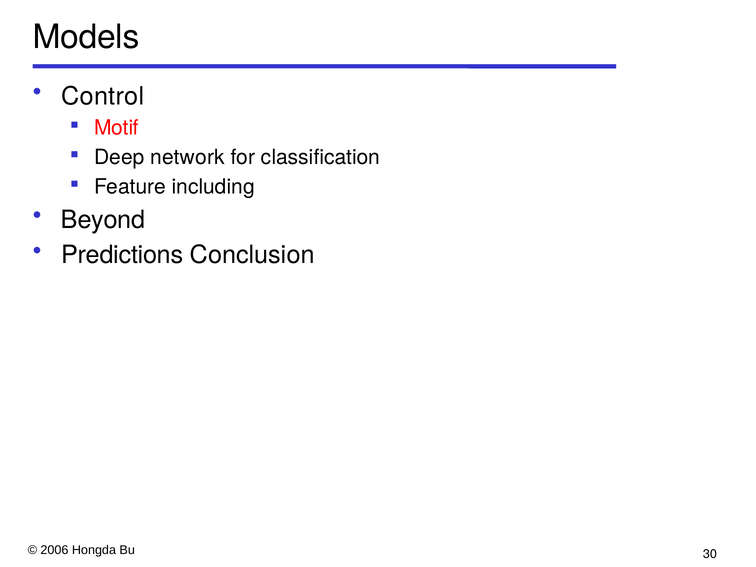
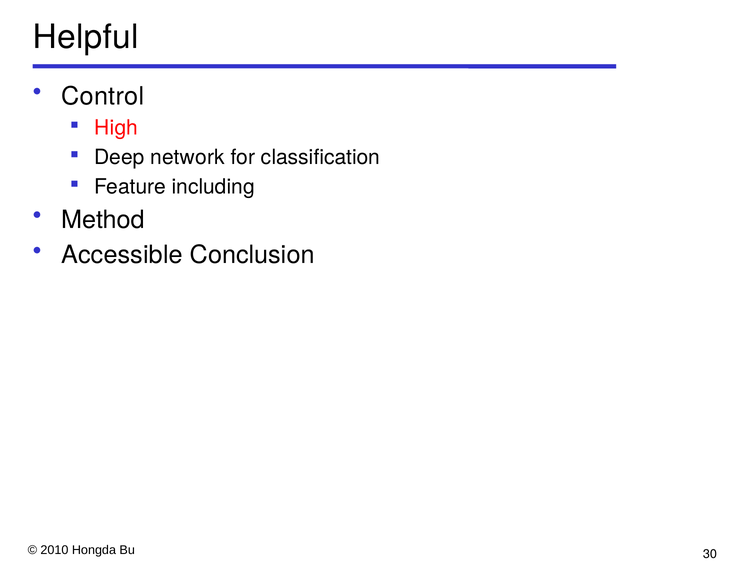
Models: Models -> Helpful
Motif: Motif -> High
Beyond: Beyond -> Method
Predictions: Predictions -> Accessible
2006: 2006 -> 2010
